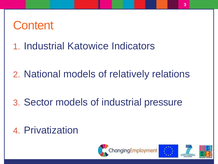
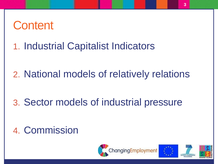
Katowice: Katowice -> Capitalist
Privatization: Privatization -> Commission
